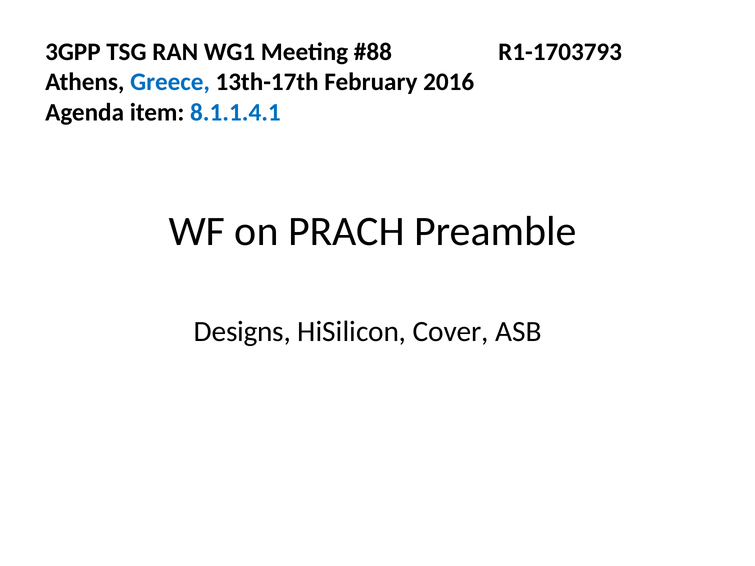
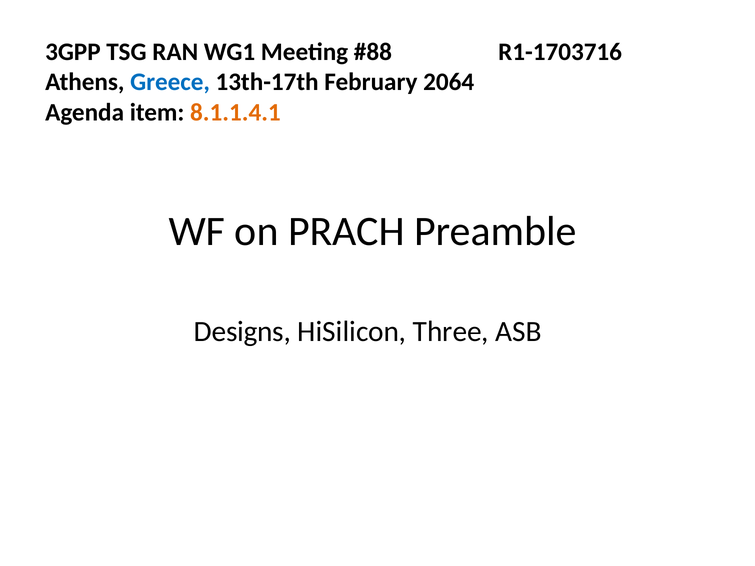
R1-1703793: R1-1703793 -> R1-1703716
2016: 2016 -> 2064
8.1.1.4.1 colour: blue -> orange
Cover: Cover -> Three
